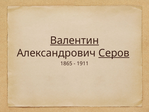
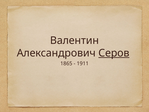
Валентин underline: present -> none
